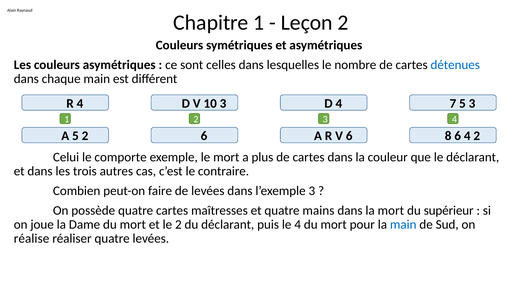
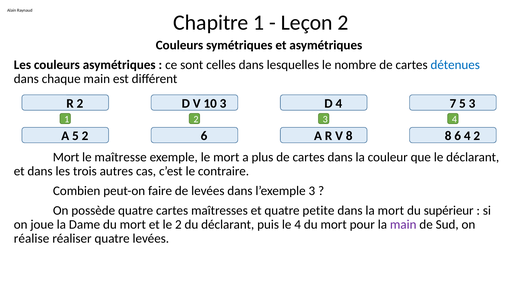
4 at (80, 103): 4 -> 2
V 6: 6 -> 8
Celui at (66, 157): Celui -> Mort
comporte: comporte -> maîtresse
mains: mains -> petite
main at (403, 224) colour: blue -> purple
